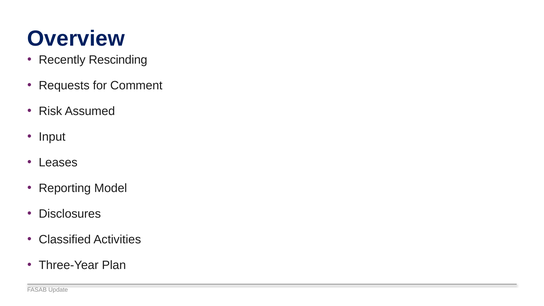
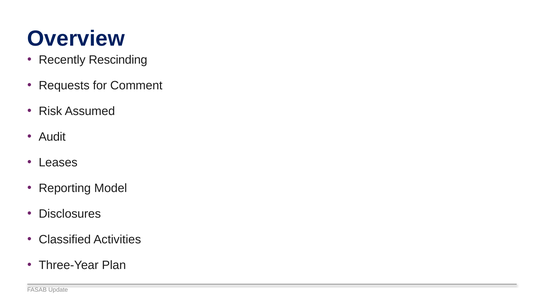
Input: Input -> Audit
